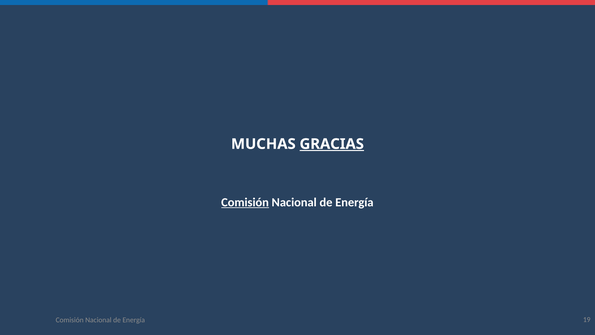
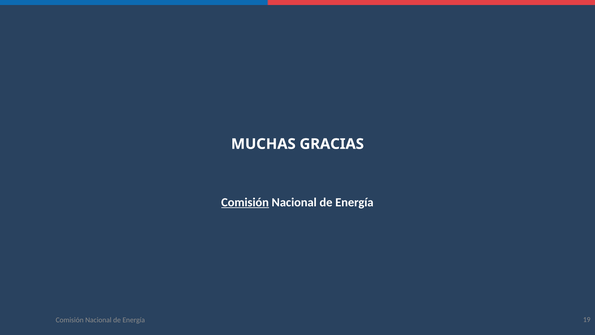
GRACIAS underline: present -> none
